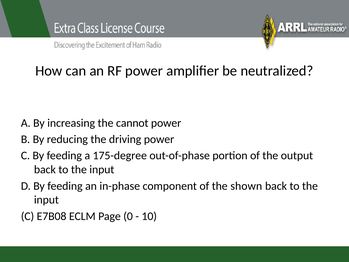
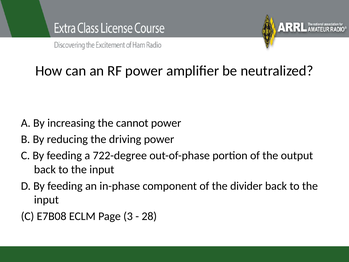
175-degree: 175-degree -> 722-degree
shown: shown -> divider
0: 0 -> 3
10: 10 -> 28
